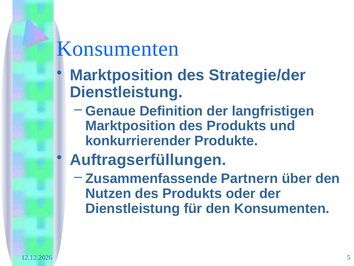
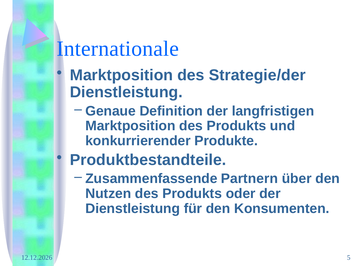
Konsumenten at (118, 49): Konsumenten -> Internationale
Auftragserfüllungen: Auftragserfüllungen -> Produktbestandteile
